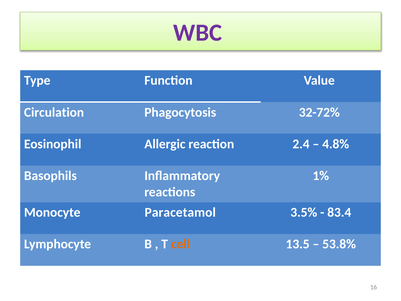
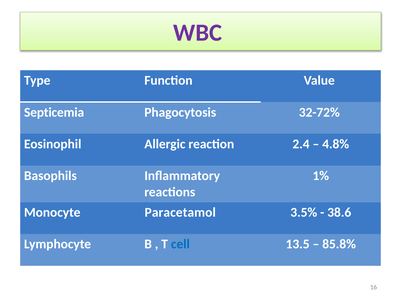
Circulation: Circulation -> Septicemia
83.4: 83.4 -> 38.6
cell colour: orange -> blue
53.8%: 53.8% -> 85.8%
